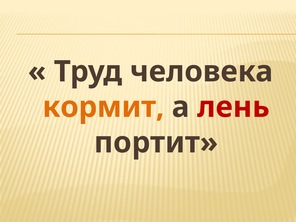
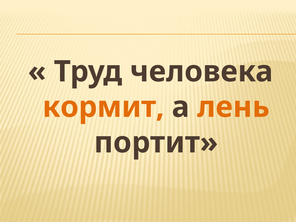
лень colour: red -> orange
